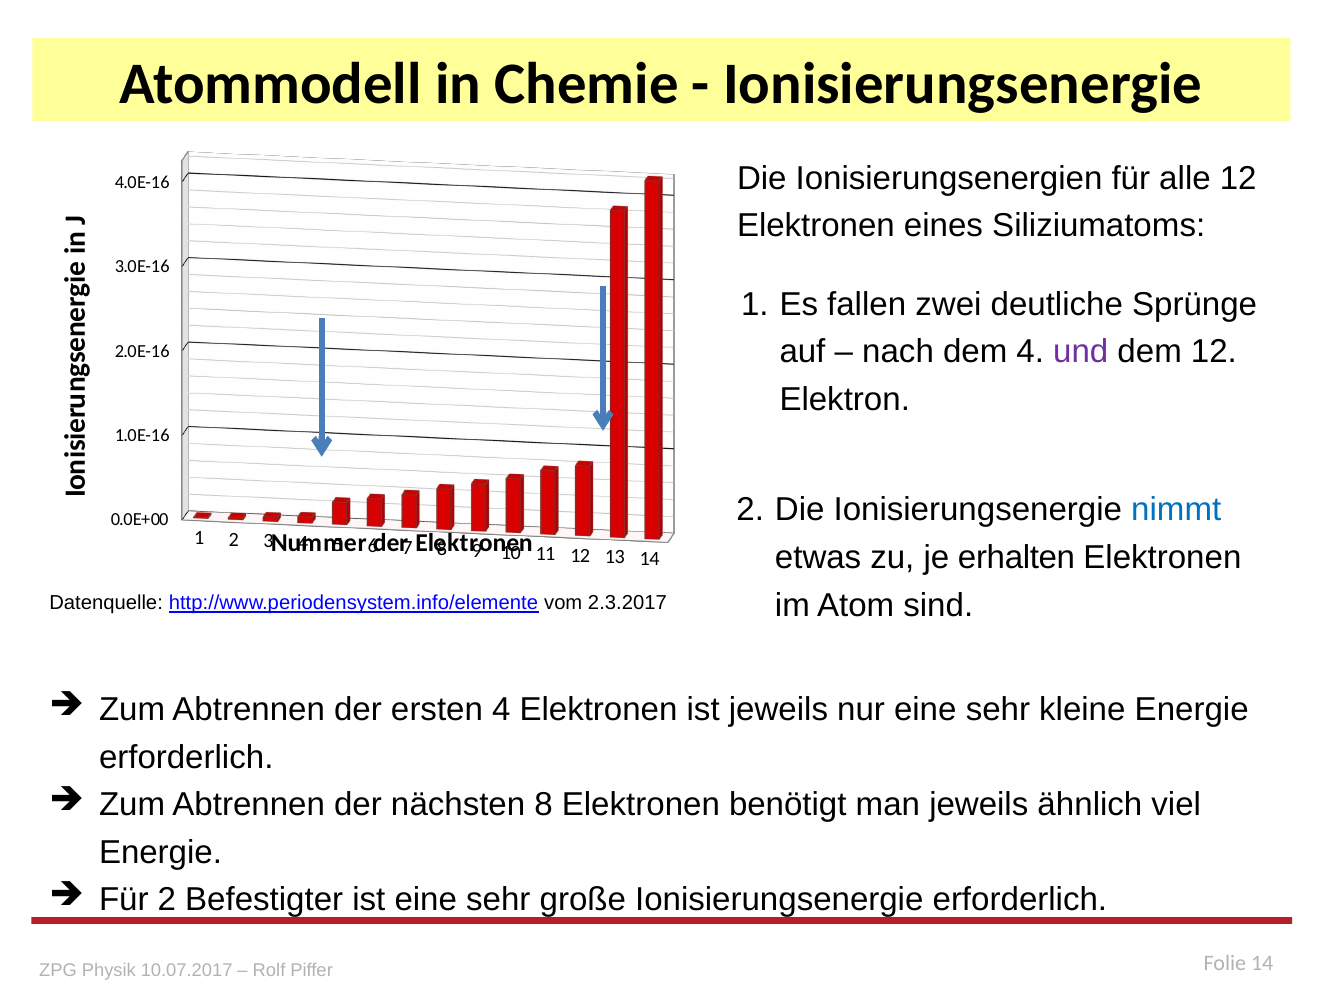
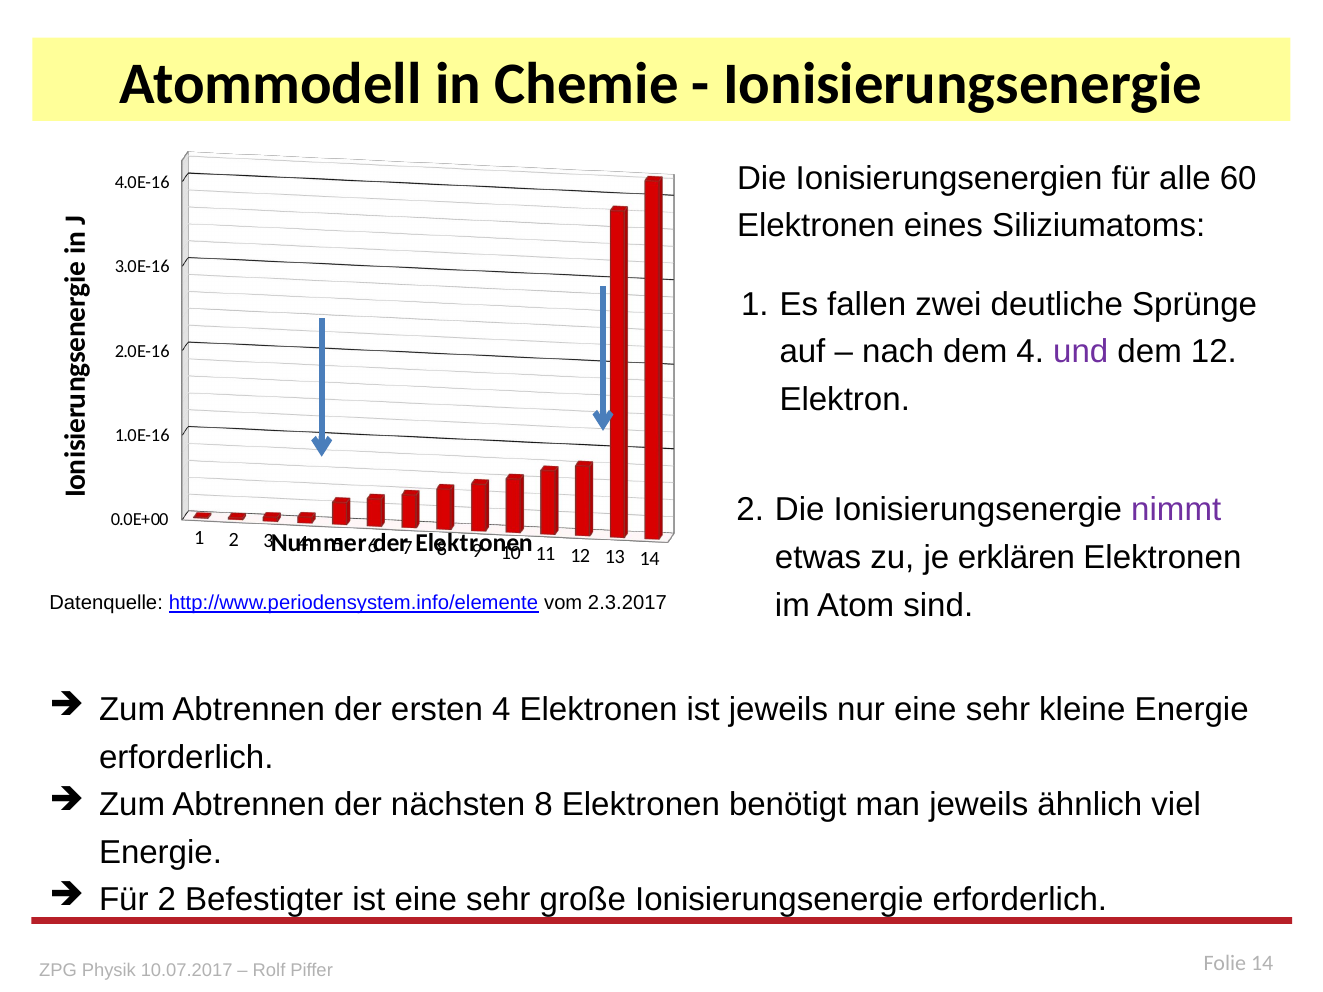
alle 12: 12 -> 60
nimmt colour: blue -> purple
erhalten: erhalten -> erklären
